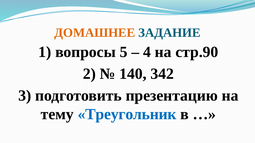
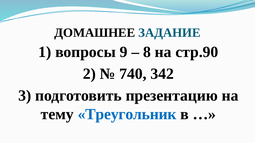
ДОМАШНЕЕ colour: orange -> black
5: 5 -> 9
4: 4 -> 8
140: 140 -> 740
